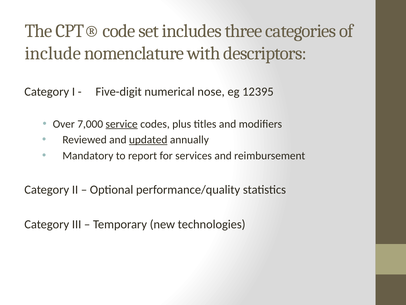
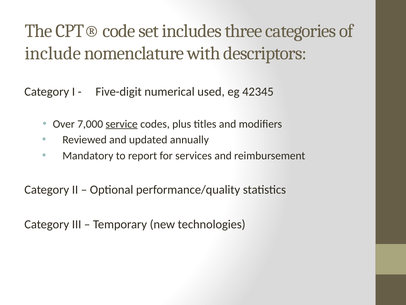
nose: nose -> used
12395: 12395 -> 42345
updated underline: present -> none
